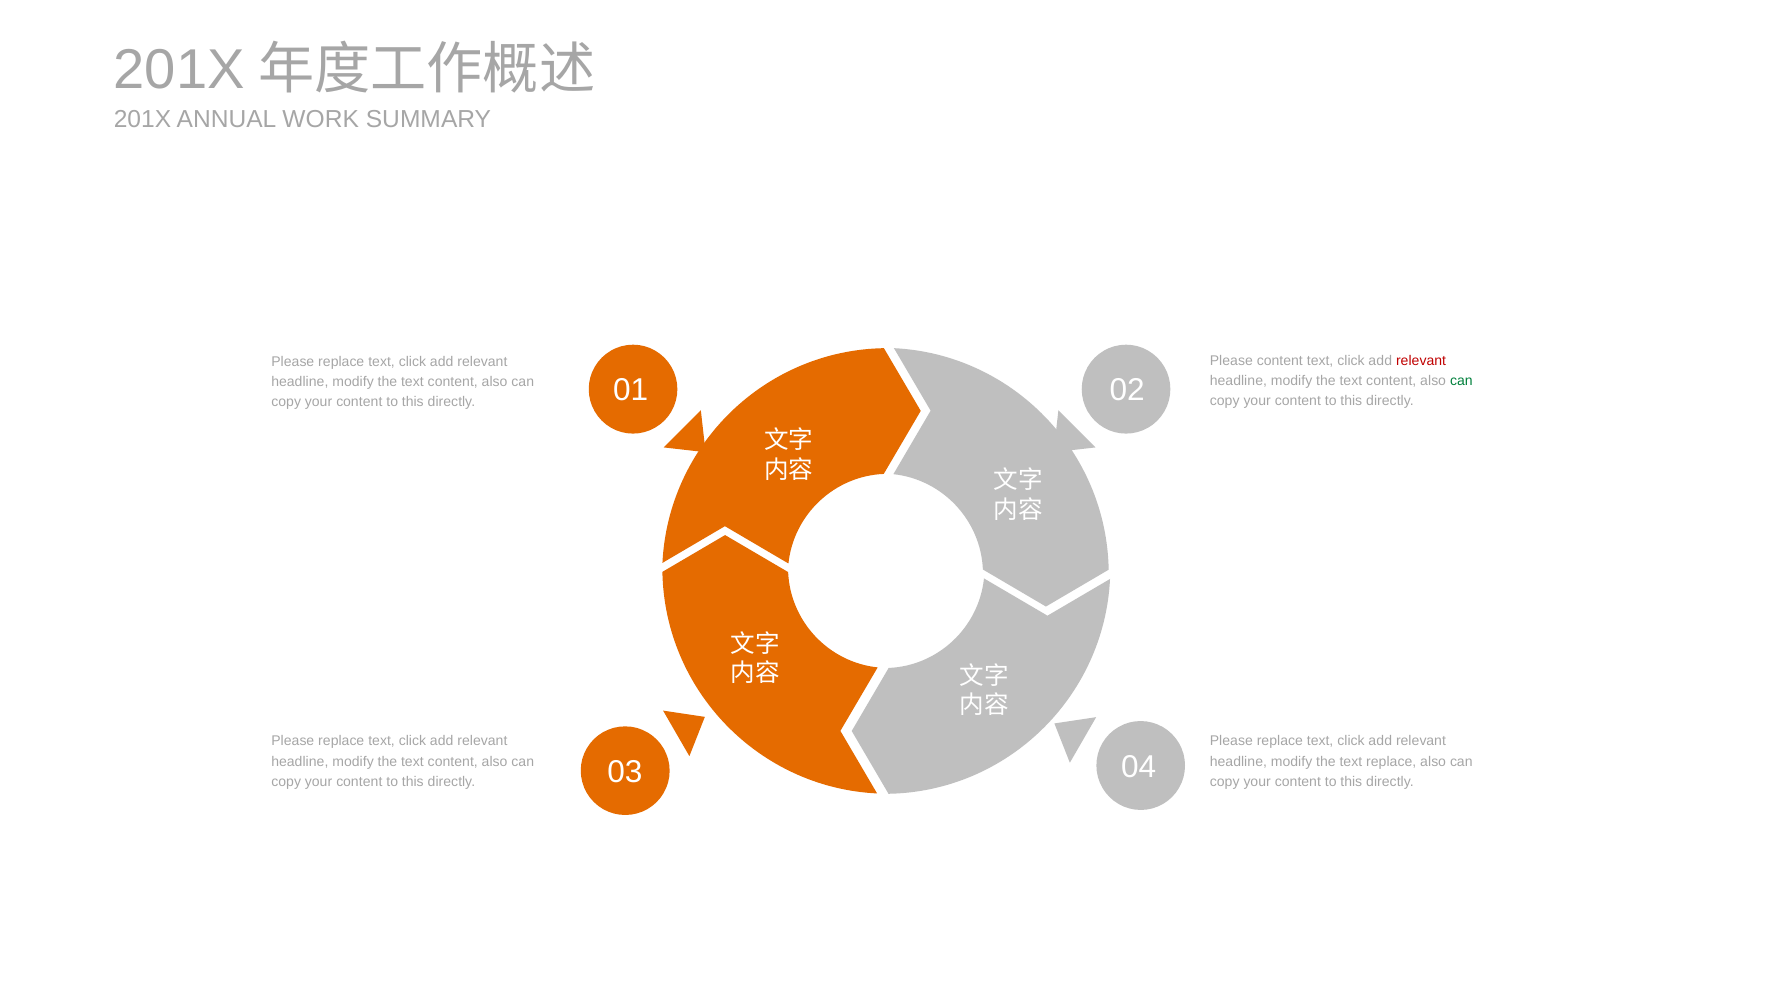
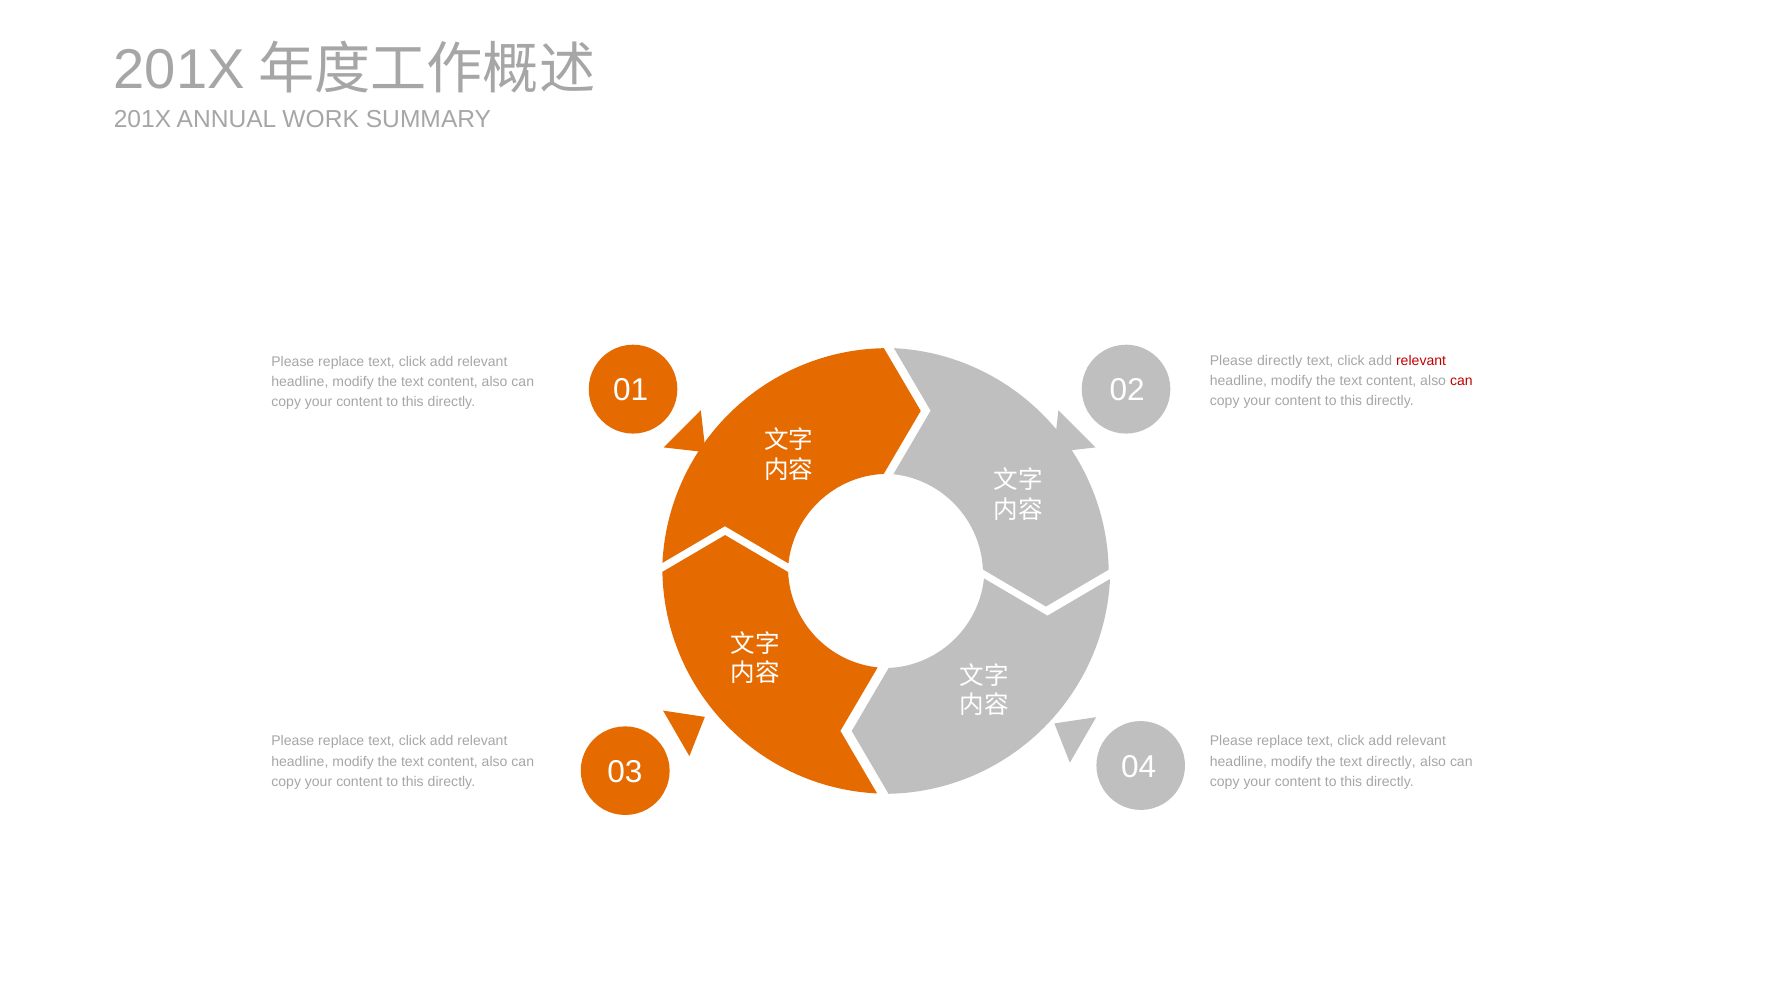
Please content: content -> directly
can at (1461, 381) colour: green -> red
text replace: replace -> directly
